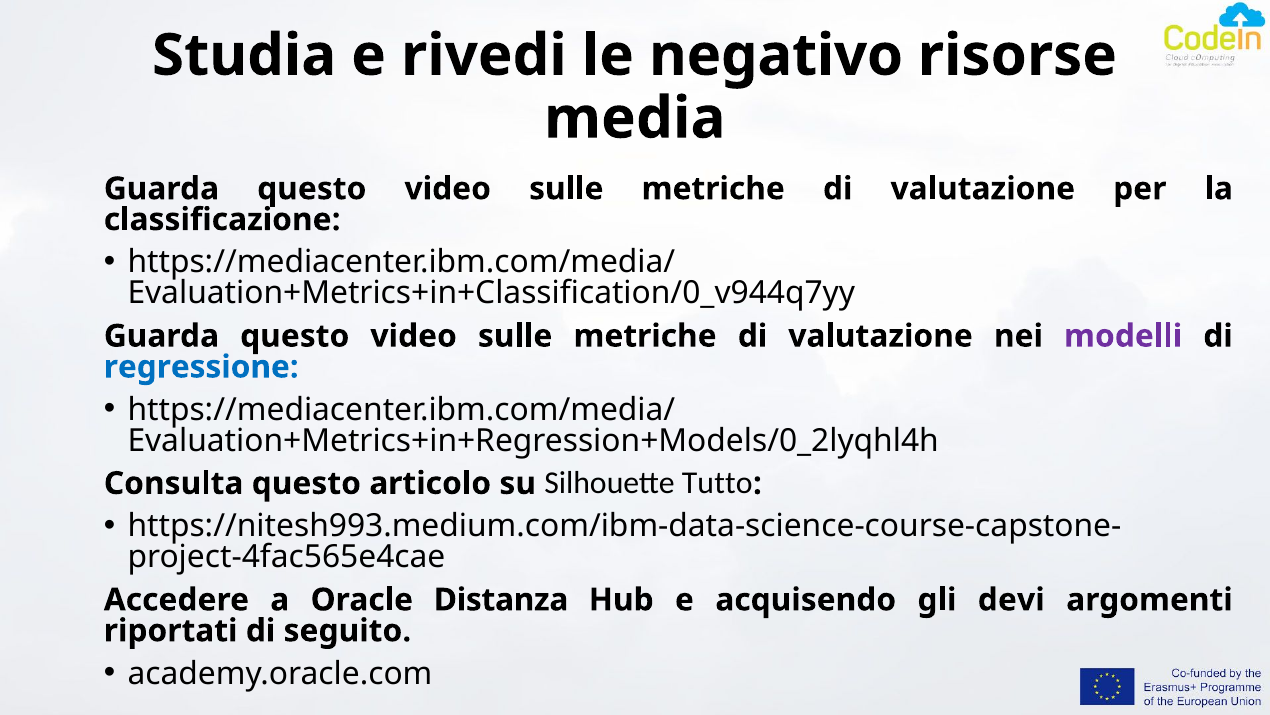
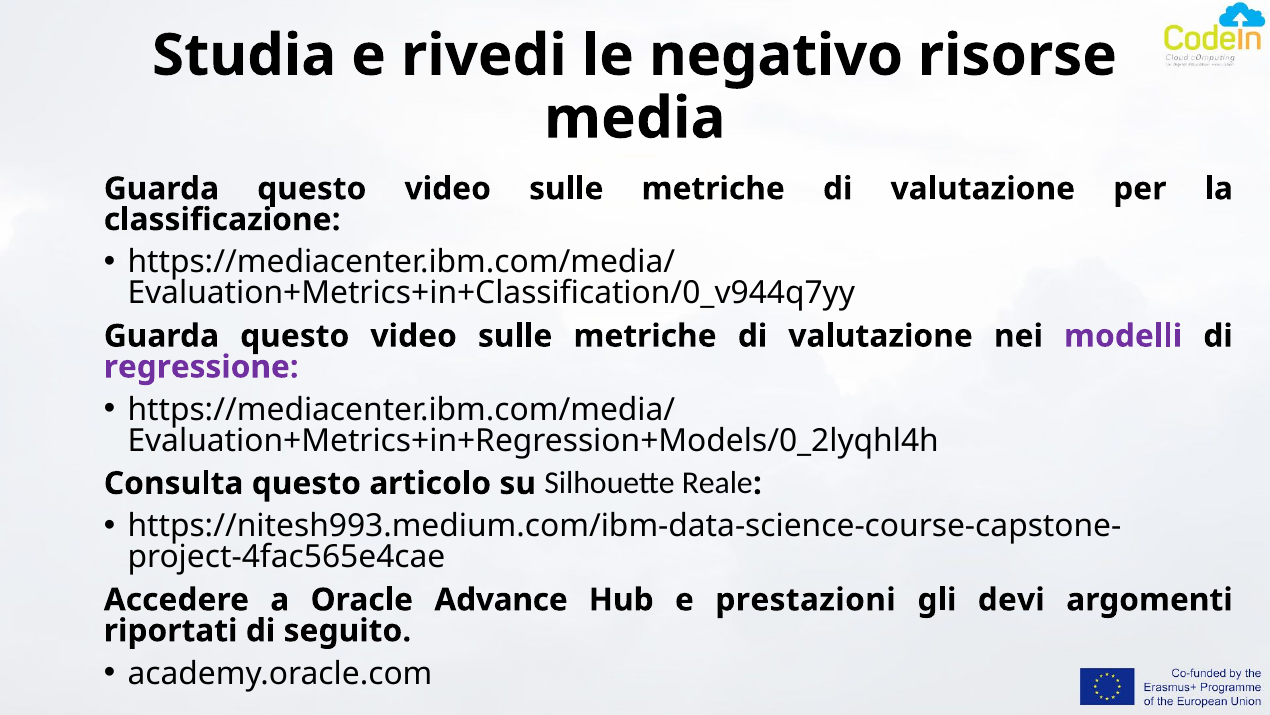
regressione colour: blue -> purple
Tutto: Tutto -> Reale
Distanza: Distanza -> Advance
acquisendo: acquisendo -> prestazioni
